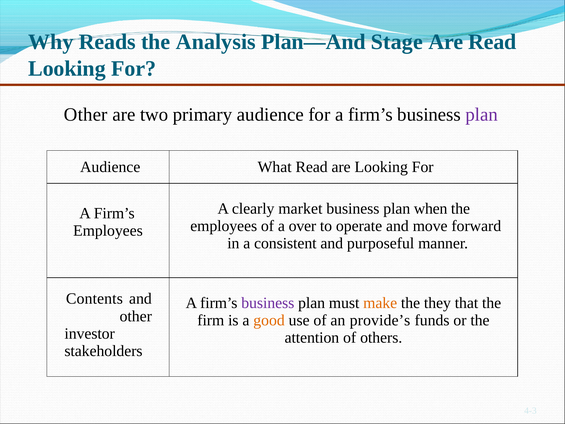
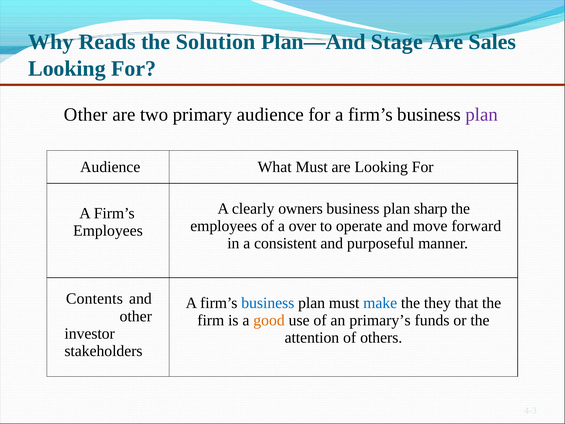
Analysis: Analysis -> Solution
Are Read: Read -> Sales
What Read: Read -> Must
market: market -> owners
when: when -> sharp
business at (268, 303) colour: purple -> blue
make colour: orange -> blue
provide’s: provide’s -> primary’s
